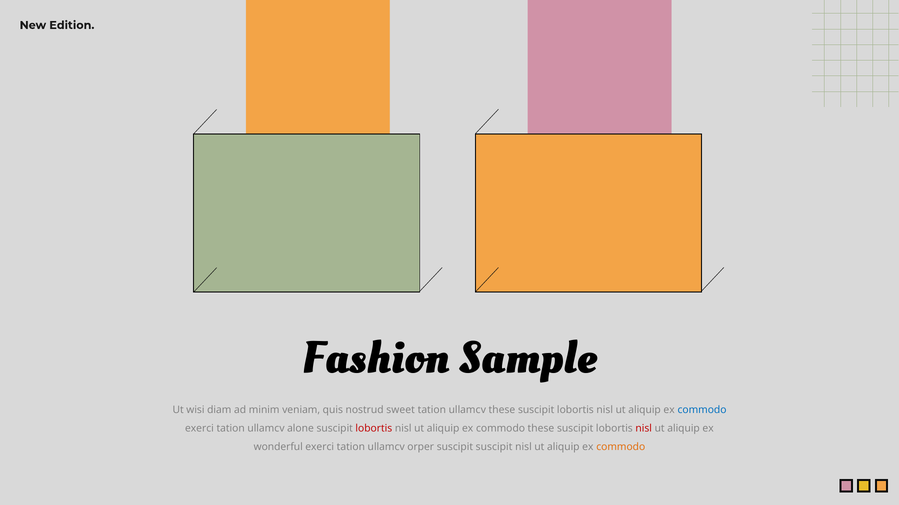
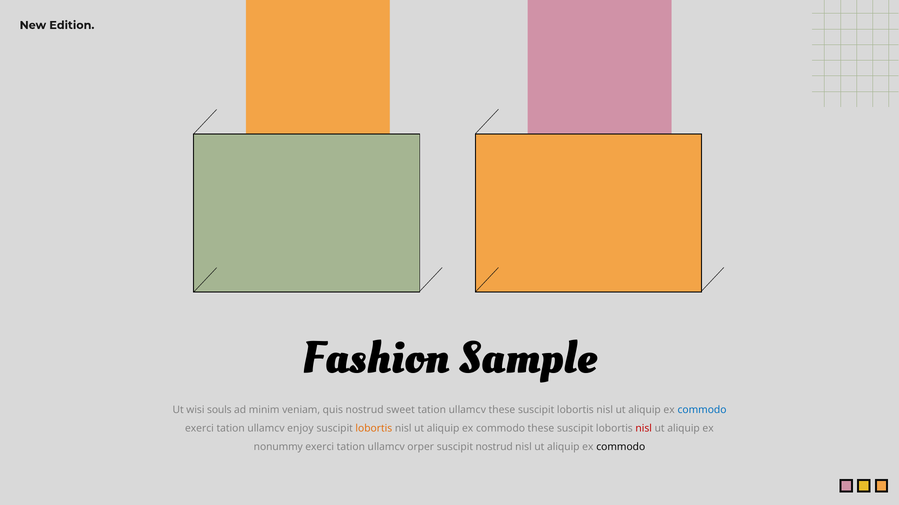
diam: diam -> souls
alone: alone -> enjoy
lobortis at (374, 429) colour: red -> orange
wonderful: wonderful -> nonummy
suscipit suscipit: suscipit -> nostrud
commodo at (621, 448) colour: orange -> black
